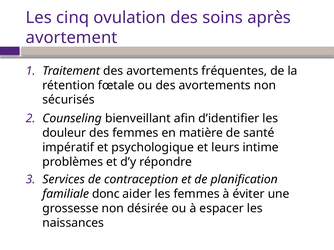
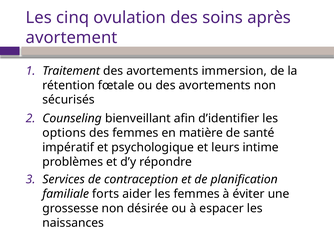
fréquentes: fréquentes -> immersion
douleur: douleur -> options
donc: donc -> forts
